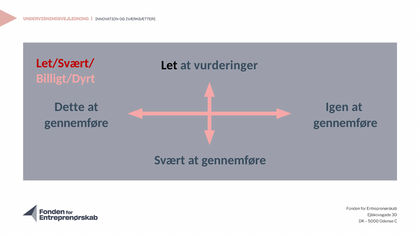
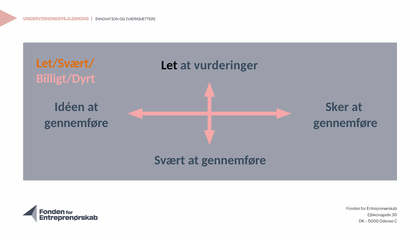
Let/Svært/ colour: red -> orange
Dette: Dette -> Idéen
Igen: Igen -> Sker
